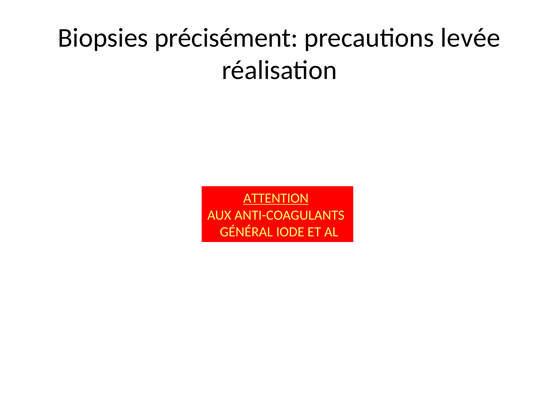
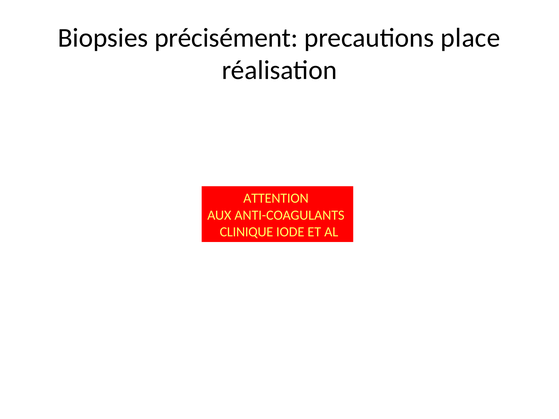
levée: levée -> place
ATTENTION underline: present -> none
GÉNÉRAL: GÉNÉRAL -> CLINIQUE
